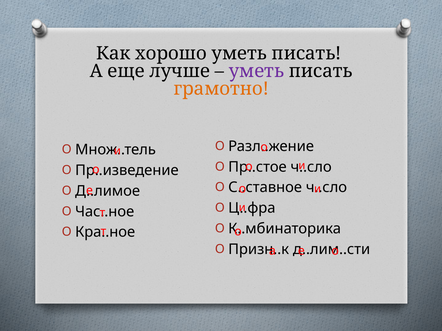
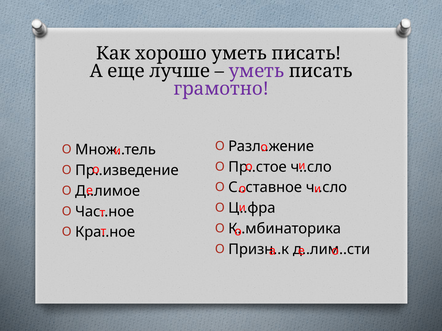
грамотно colour: orange -> purple
